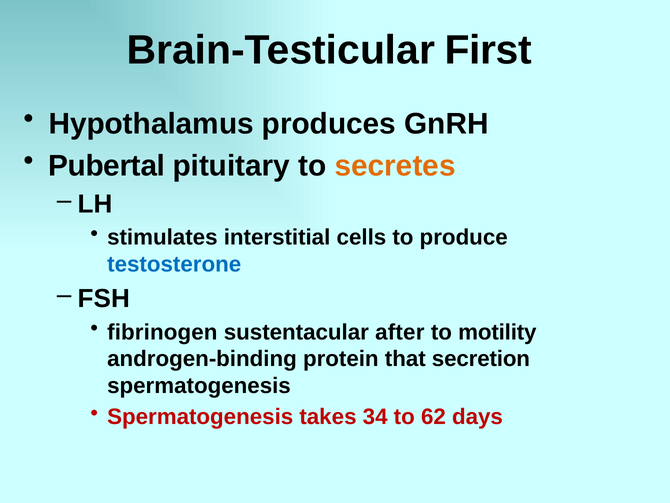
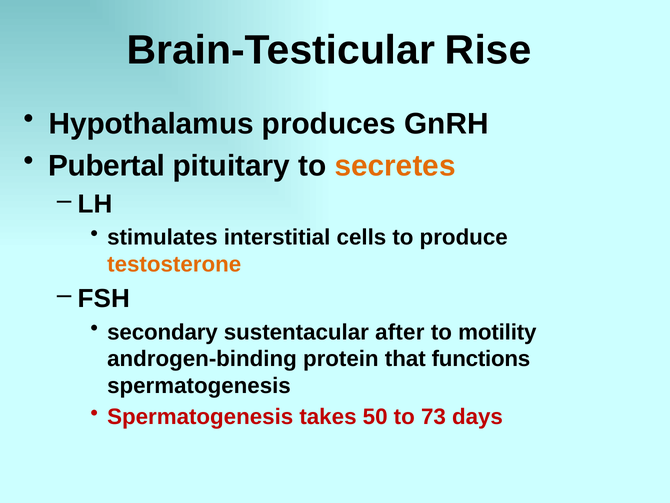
First: First -> Rise
testosterone colour: blue -> orange
fibrinogen: fibrinogen -> secondary
secretion: secretion -> functions
34: 34 -> 50
62: 62 -> 73
